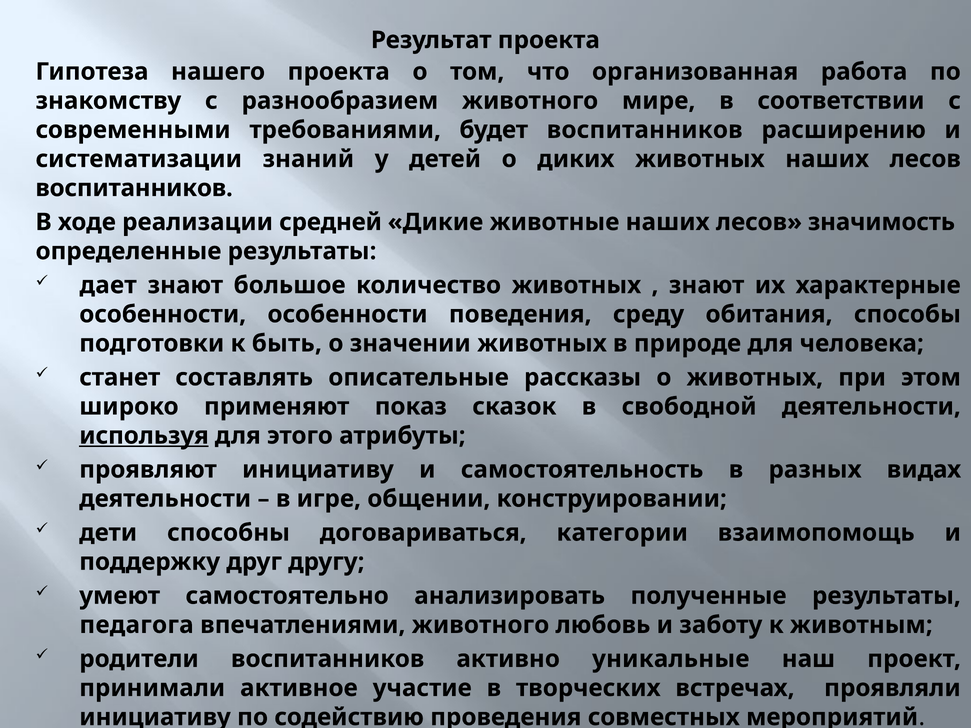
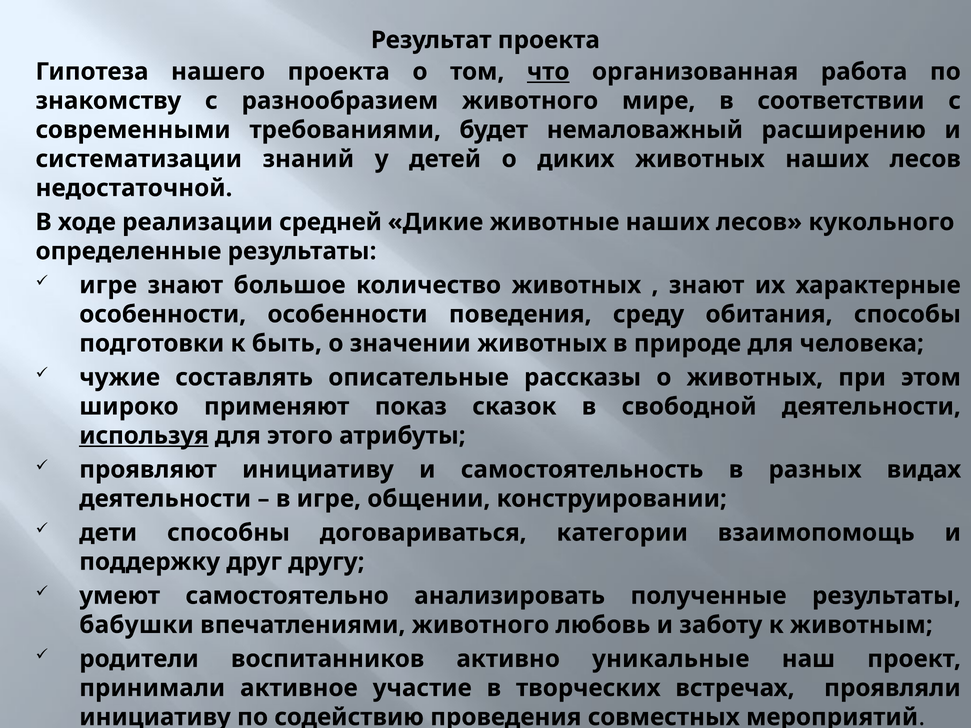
что underline: none -> present
будет воспитанников: воспитанников -> немаловажный
воспитанников at (134, 188): воспитанников -> недостаточной
значимость: значимость -> кукольного
дает at (108, 285): дает -> игре
станет: станет -> чужие
педагога: педагога -> бабушки
